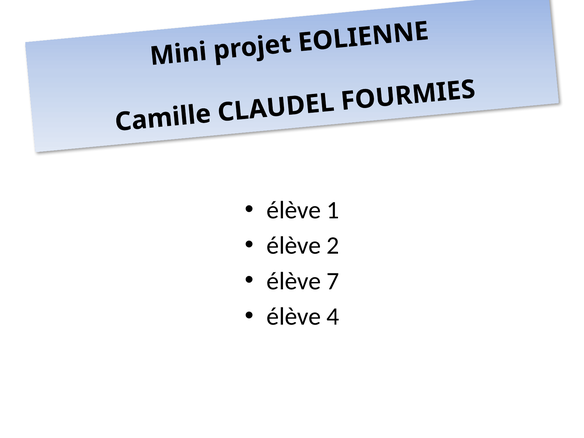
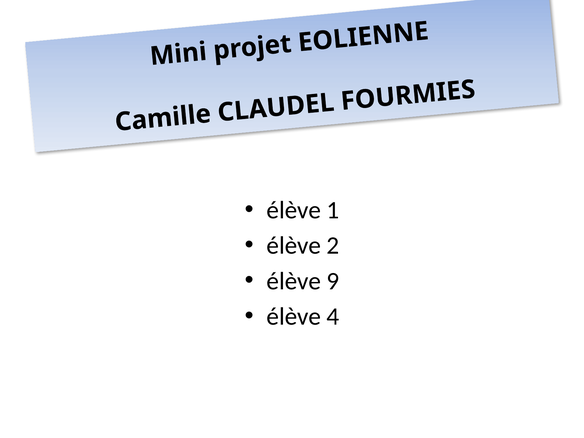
7: 7 -> 9
